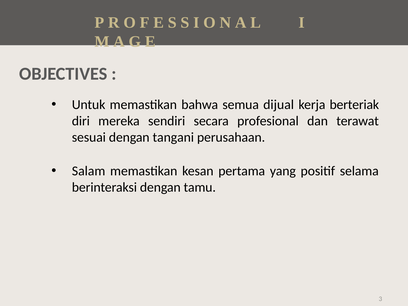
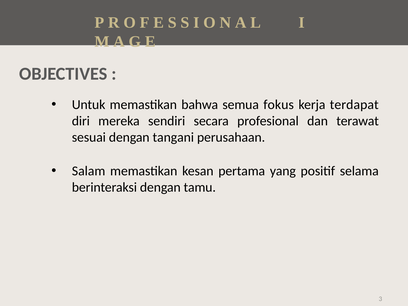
dijual: dijual -> fokus
berteriak: berteriak -> terdapat
